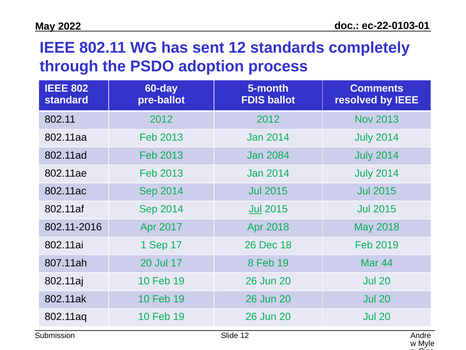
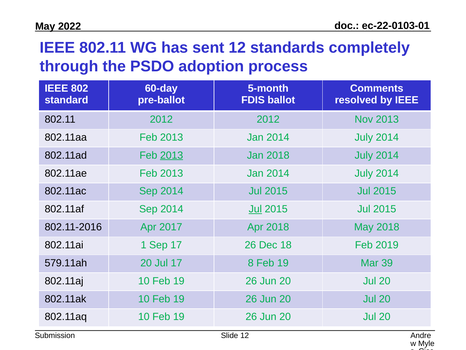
2013 at (172, 155) underline: none -> present
Jan 2084: 2084 -> 2018
807.11ah: 807.11ah -> 579.11ah
44: 44 -> 39
